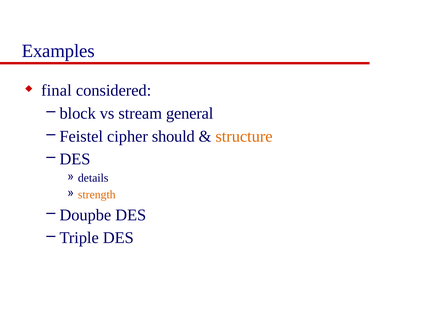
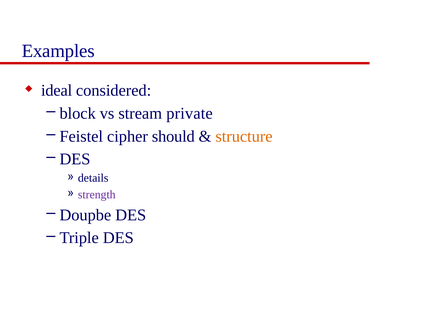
final: final -> ideal
general: general -> private
strength colour: orange -> purple
